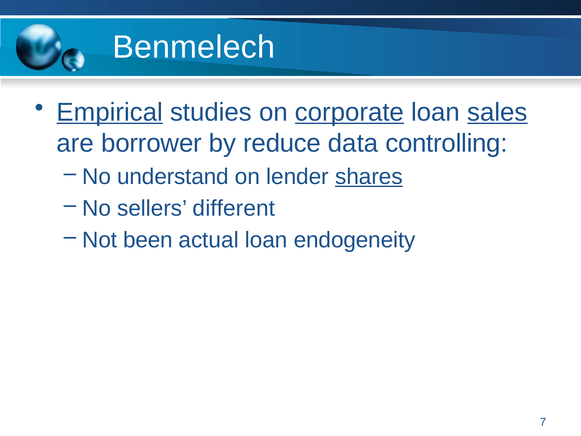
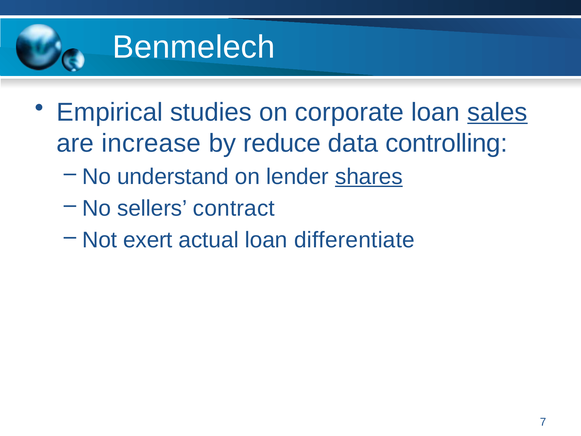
Empirical underline: present -> none
corporate underline: present -> none
borrower: borrower -> increase
different: different -> contract
been: been -> exert
endogeneity: endogeneity -> differentiate
